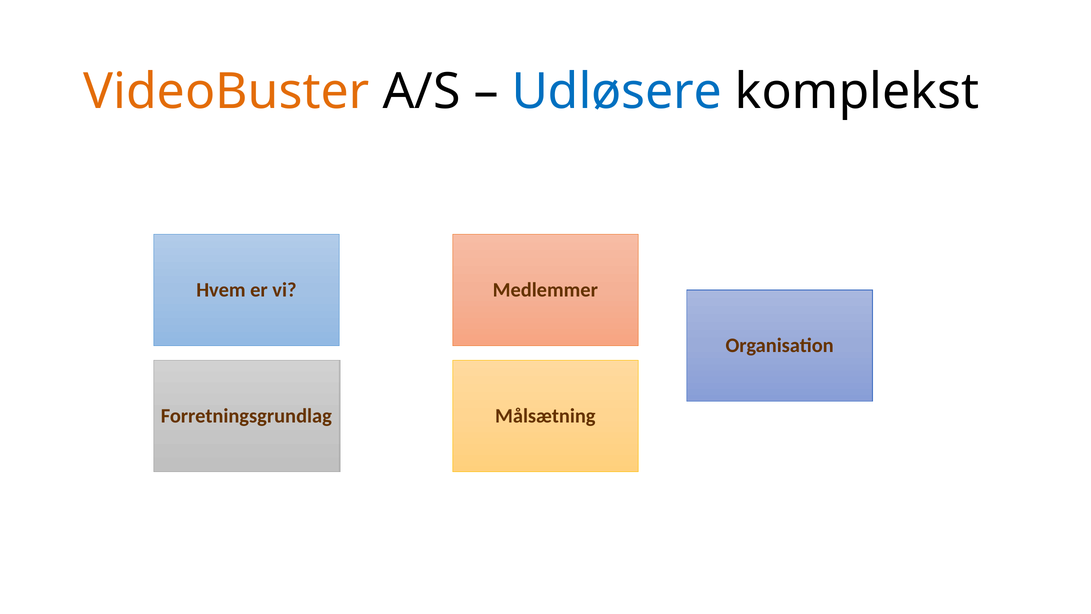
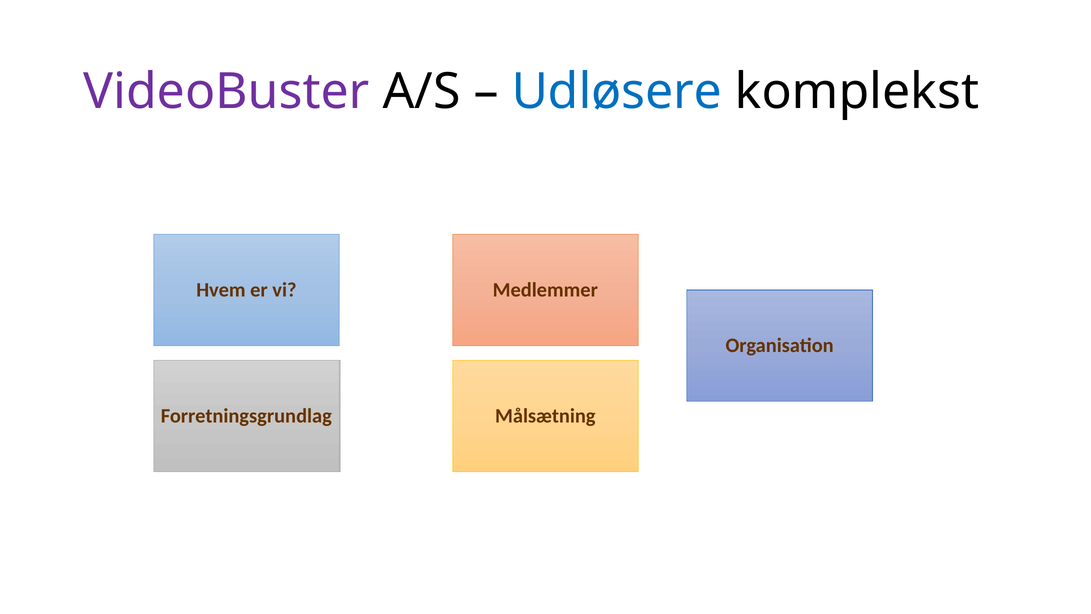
VideoBuster colour: orange -> purple
